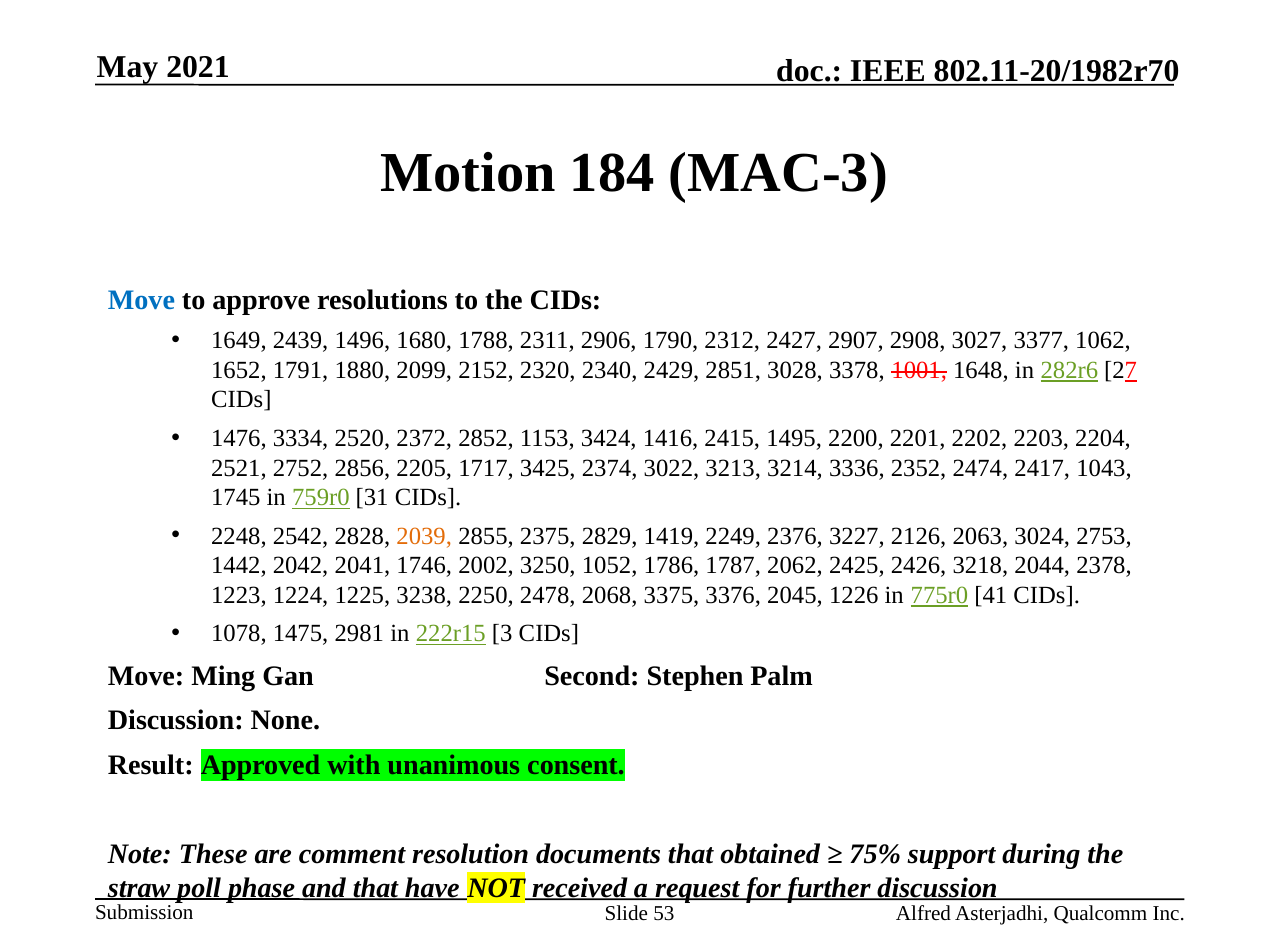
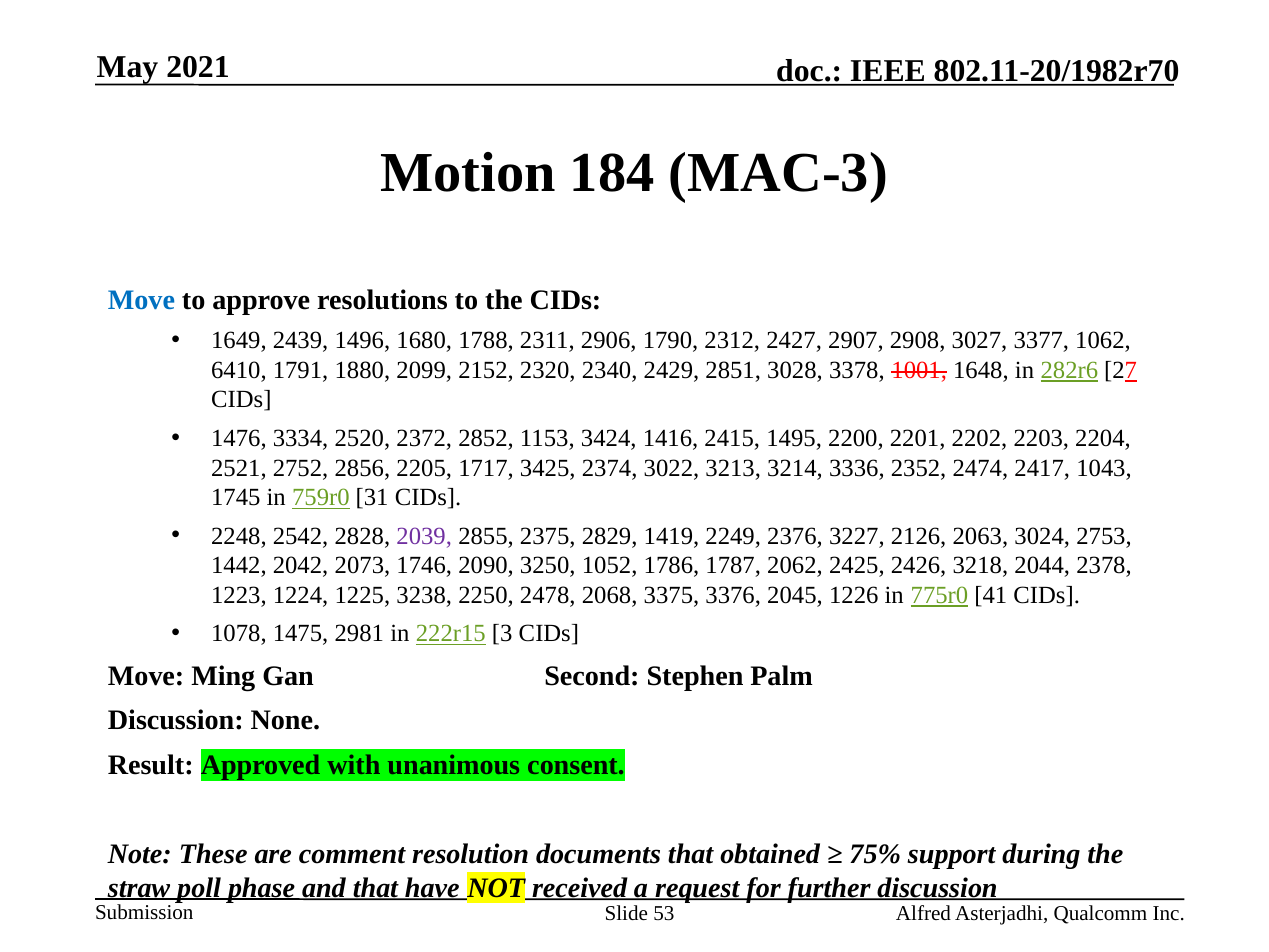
1652: 1652 -> 6410
2039 colour: orange -> purple
2041: 2041 -> 2073
2002: 2002 -> 2090
